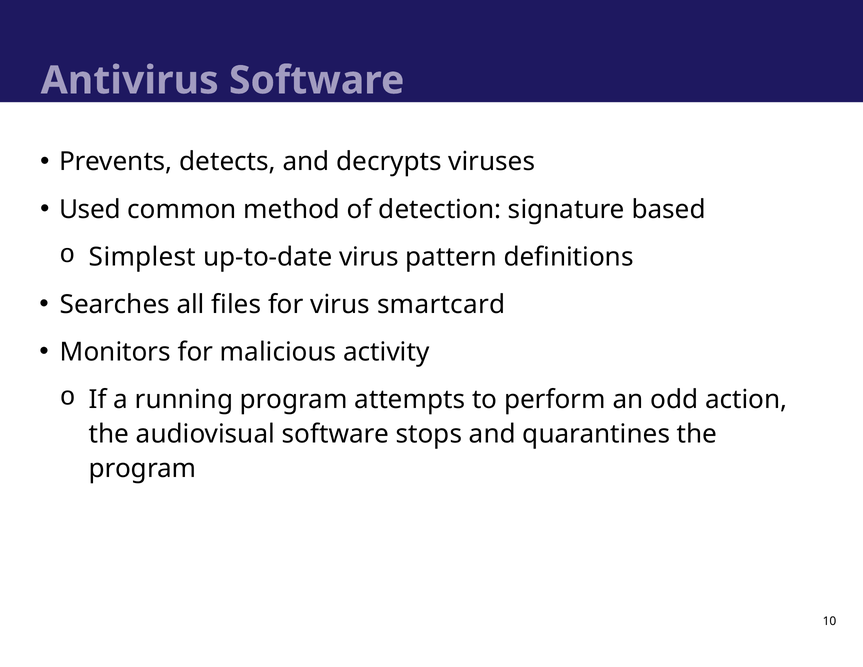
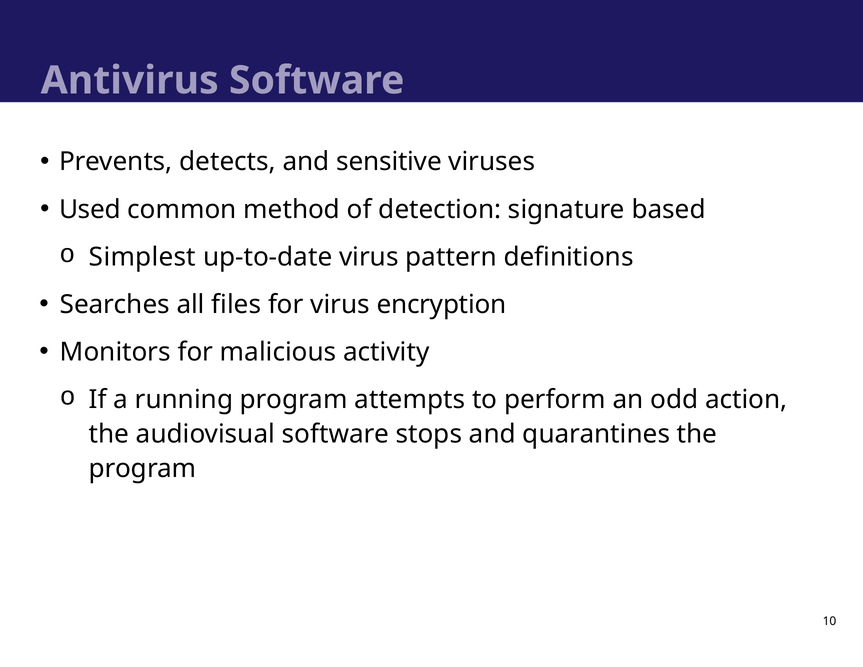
decrypts: decrypts -> sensitive
smartcard: smartcard -> encryption
